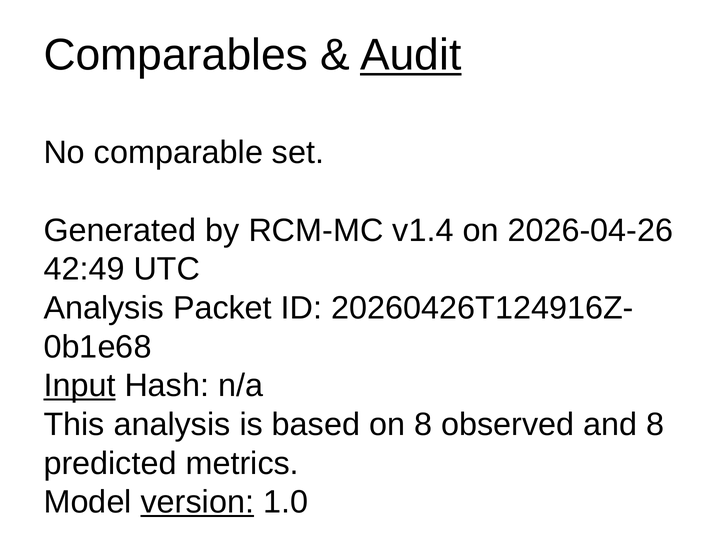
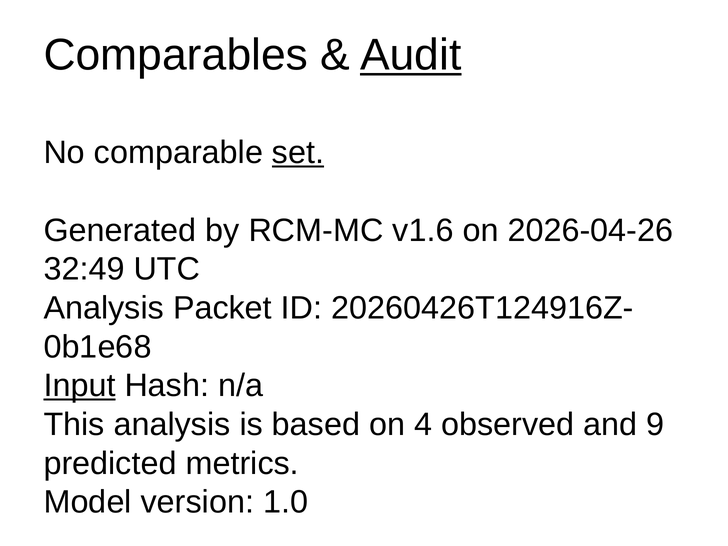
set underline: none -> present
v1.4: v1.4 -> v1.6
42:49: 42:49 -> 32:49
on 8: 8 -> 4
and 8: 8 -> 9
version underline: present -> none
